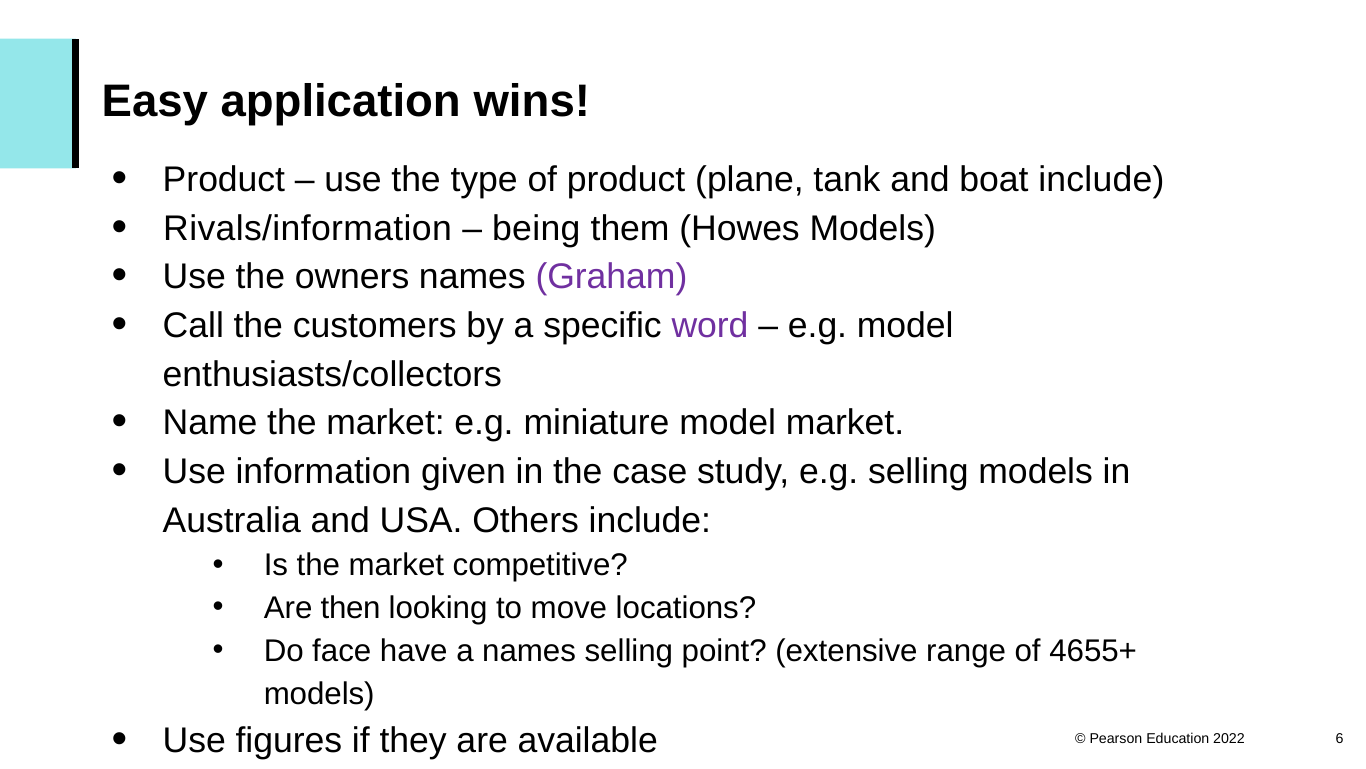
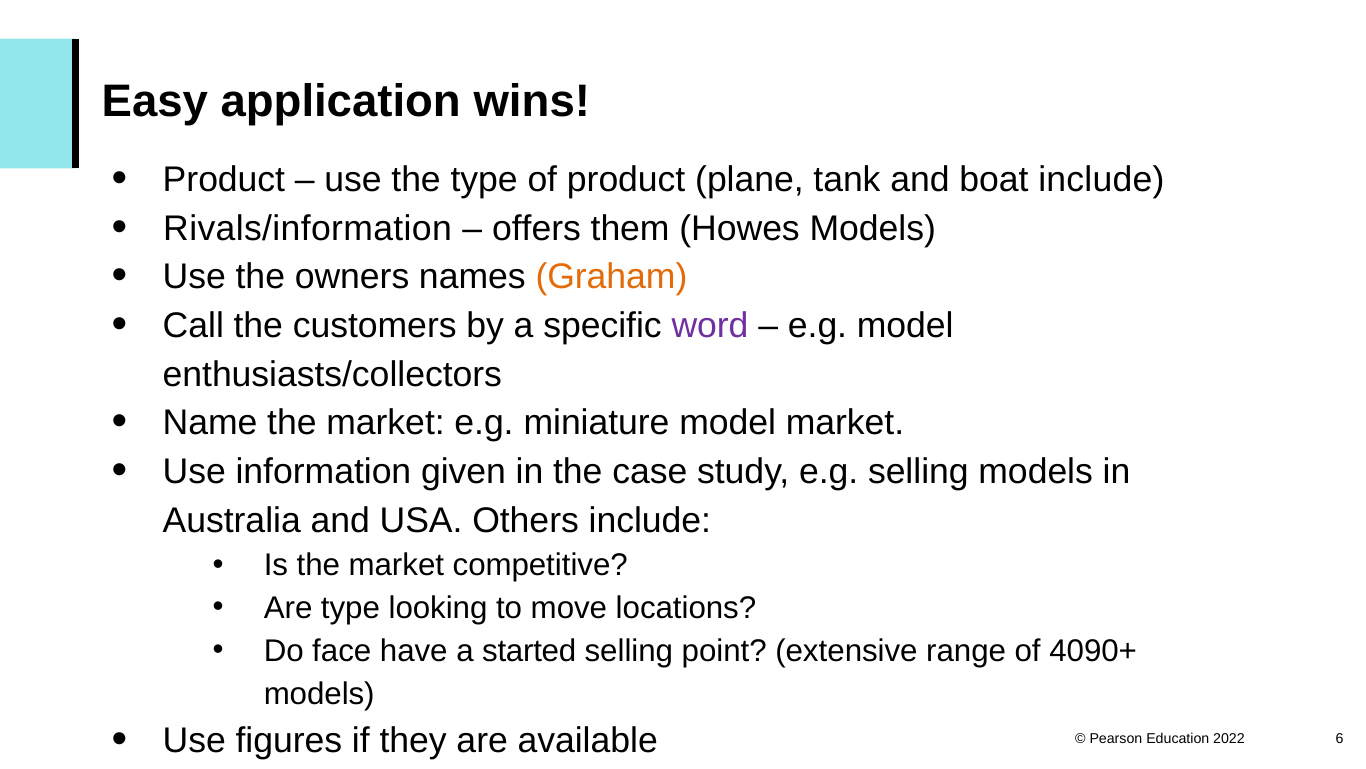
being: being -> offers
Graham colour: purple -> orange
Are then: then -> type
a names: names -> started
4655+: 4655+ -> 4090+
